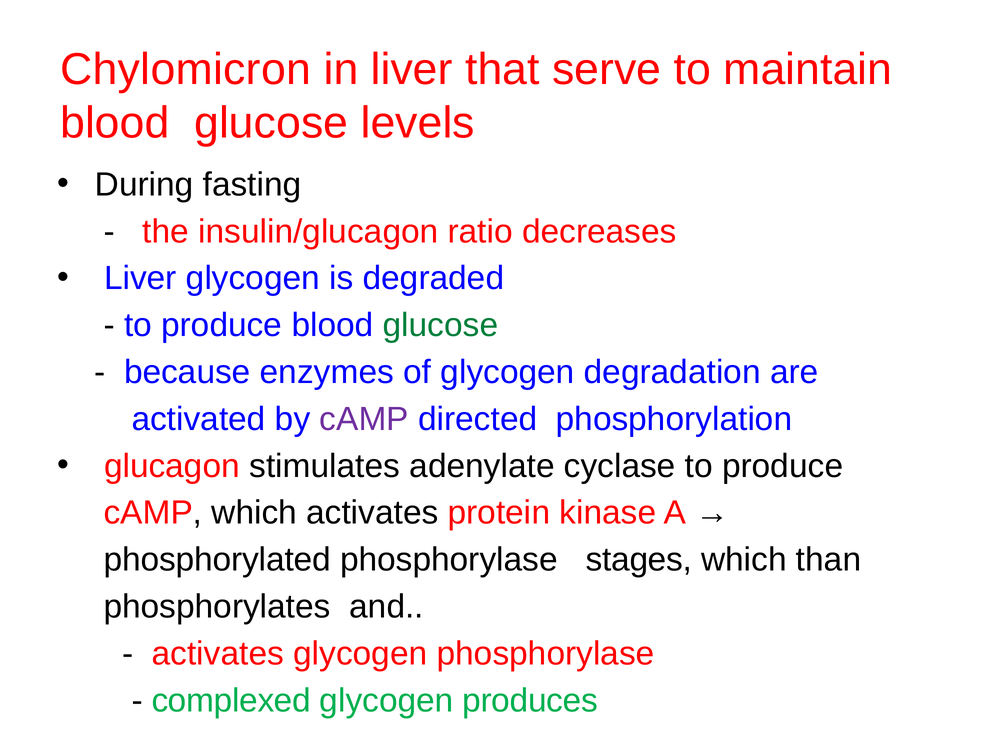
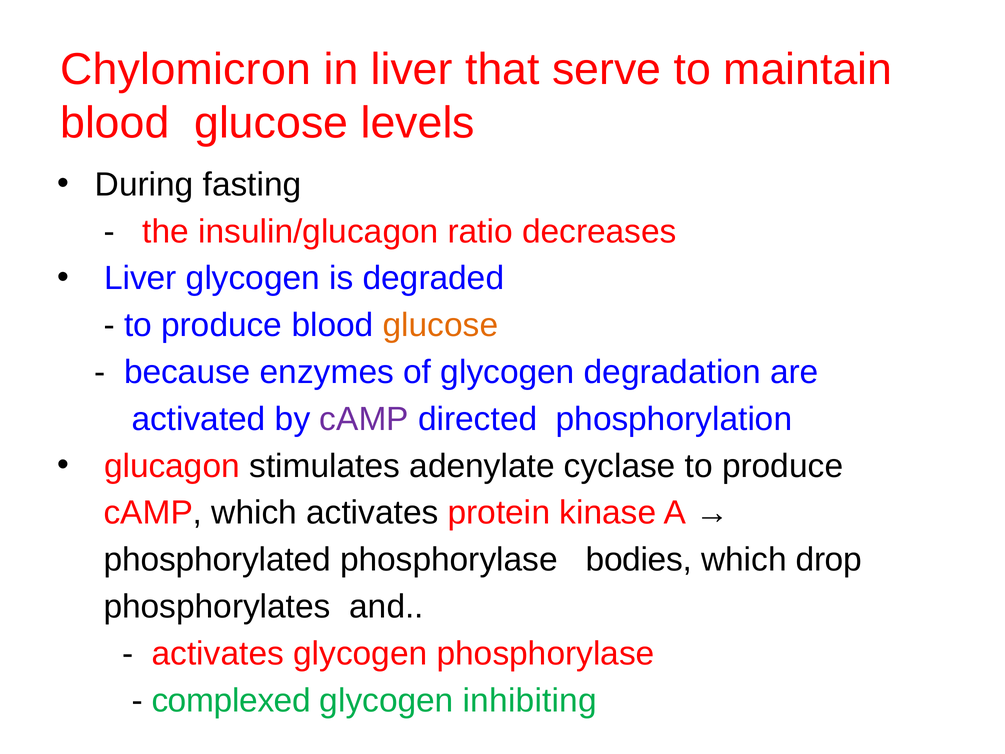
glucose at (440, 325) colour: green -> orange
stages: stages -> bodies
than: than -> drop
produces: produces -> inhibiting
